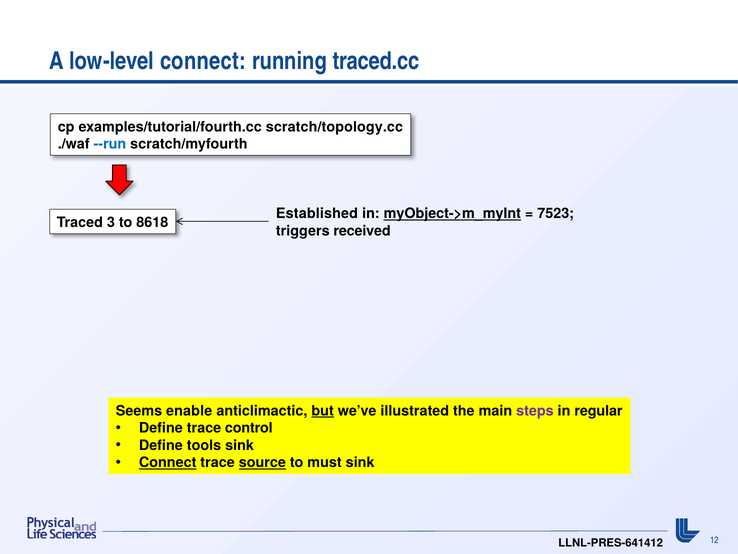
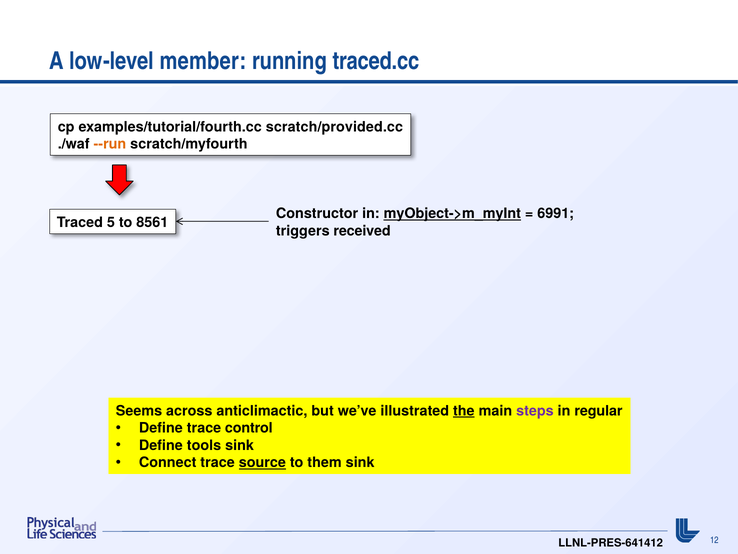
low-level connect: connect -> member
scratch/topology.cc: scratch/topology.cc -> scratch/provided.cc
--run colour: blue -> orange
Established: Established -> Constructor
7523: 7523 -> 6991
3: 3 -> 5
8618: 8618 -> 8561
enable: enable -> across
but underline: present -> none
the underline: none -> present
Connect at (168, 462) underline: present -> none
must: must -> them
